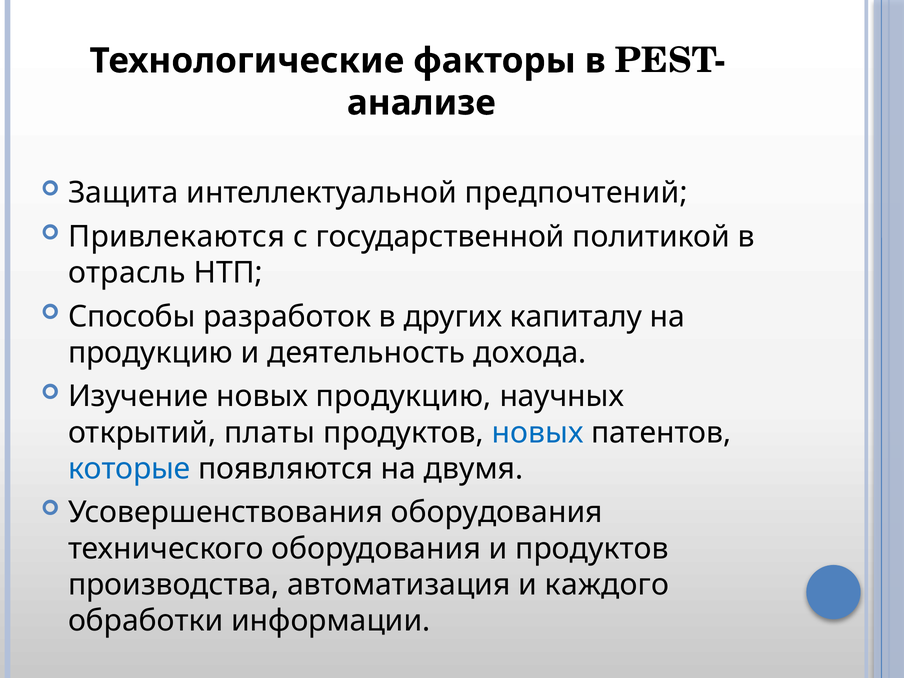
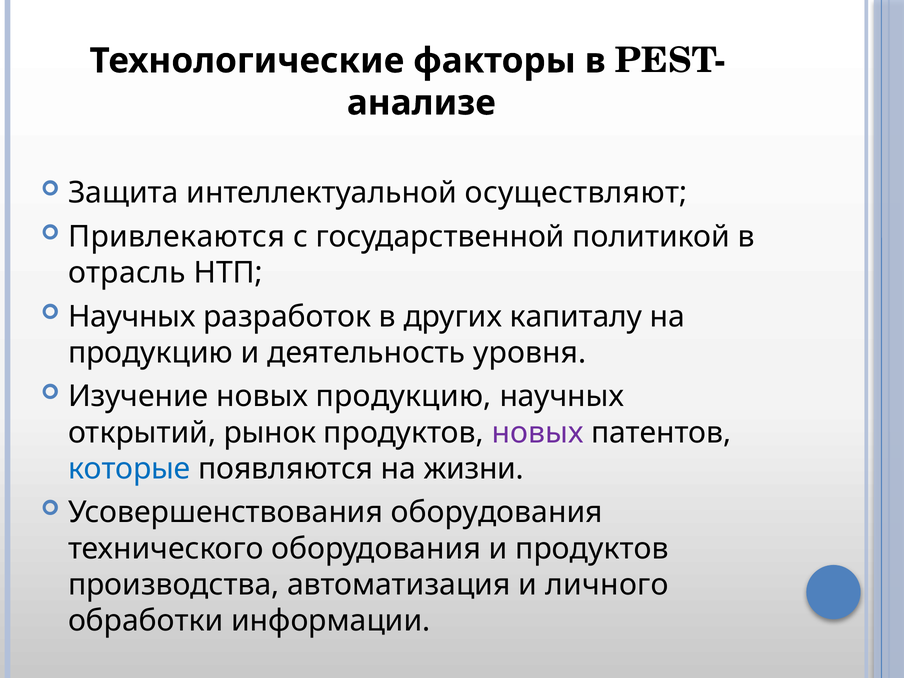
предпочтений: предпочтений -> осуществляют
Способы at (132, 317): Способы -> Научных
дохода: дохода -> уровня
платы: платы -> рынок
новых at (538, 433) colour: blue -> purple
двумя: двумя -> жизни
каждого: каждого -> личного
